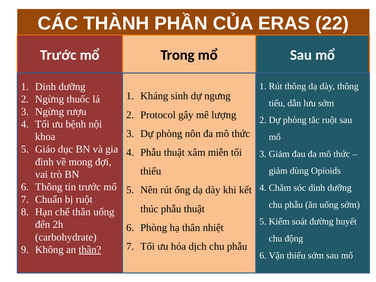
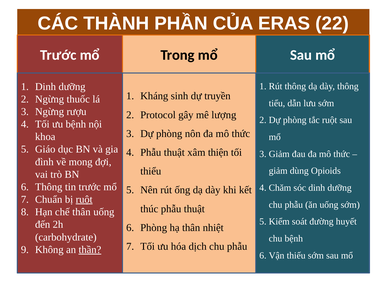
ngưng: ngưng -> truyền
miễn: miễn -> thiện
ruột at (84, 199) underline: none -> present
chu động: động -> bệnh
